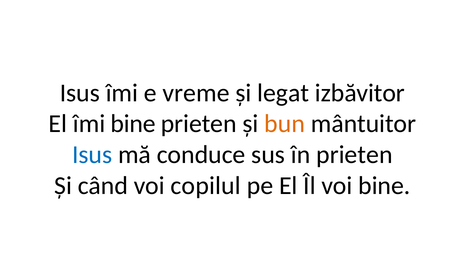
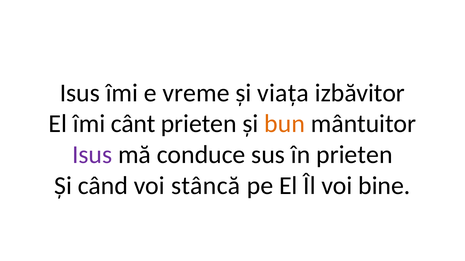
legat: legat -> viața
îmi bine: bine -> cânt
Isus at (92, 155) colour: blue -> purple
copilul: copilul -> stâncă
